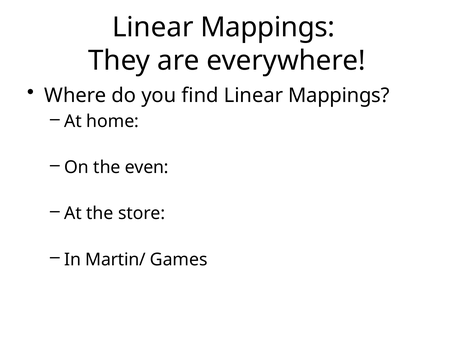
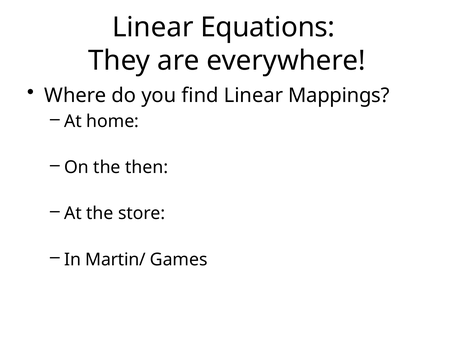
Mappings at (268, 27): Mappings -> Equations
even: even -> then
